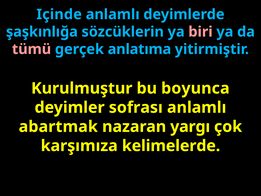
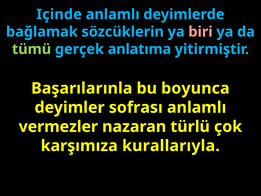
şaşkınlığa: şaşkınlığa -> bağlamak
tümü colour: pink -> light green
Kurulmuştur: Kurulmuştur -> Başarılarınla
abartmak: abartmak -> vermezler
yargı: yargı -> türlü
kelimelerde: kelimelerde -> kurallarıyla
